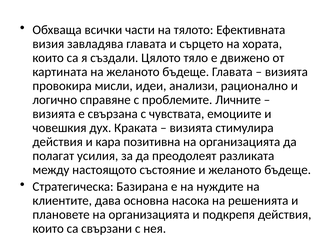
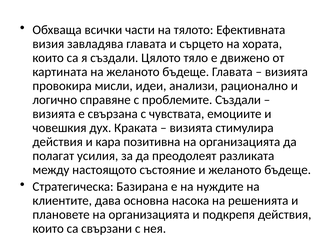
проблемите Личните: Личните -> Създали
